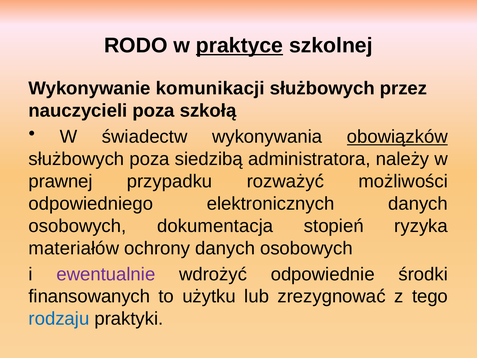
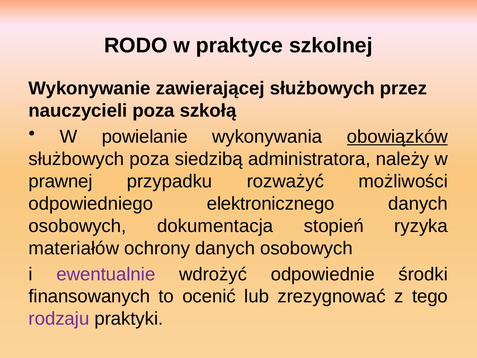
praktyce underline: present -> none
komunikacji: komunikacji -> zawierającej
świadectw: świadectw -> powielanie
elektronicznych: elektronicznych -> elektronicznego
użytku: użytku -> ocenić
rodzaju colour: blue -> purple
